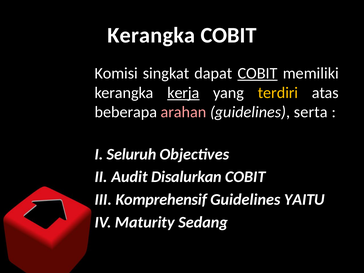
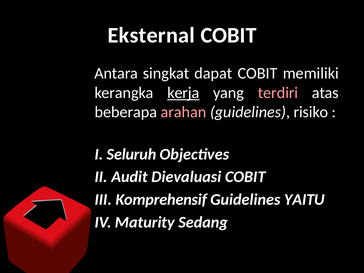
Kerangka at (151, 35): Kerangka -> Eksternal
Komisi: Komisi -> Antara
COBIT at (258, 73) underline: present -> none
terdiri colour: yellow -> pink
serta: serta -> risiko
Disalurkan: Disalurkan -> Dievaluasi
